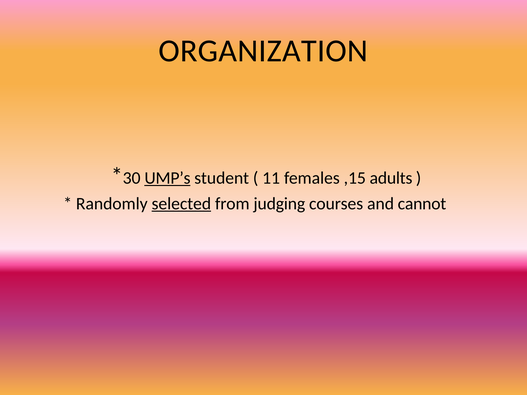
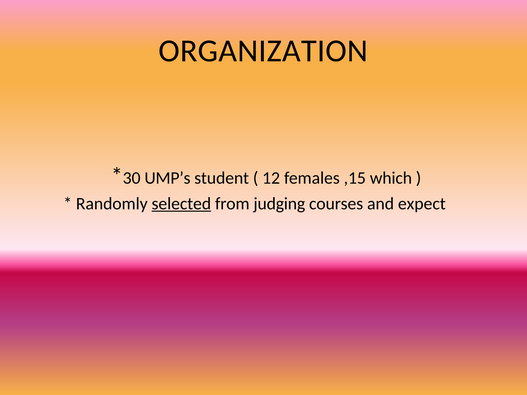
UMP’s underline: present -> none
11: 11 -> 12
adults: adults -> which
cannot: cannot -> expect
